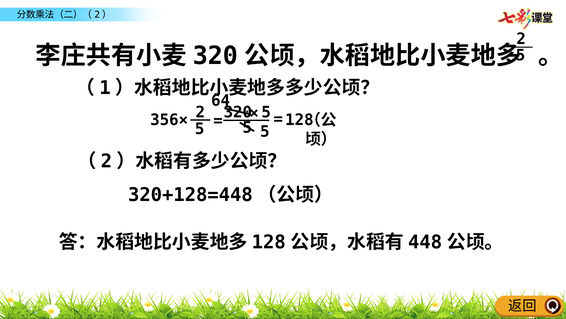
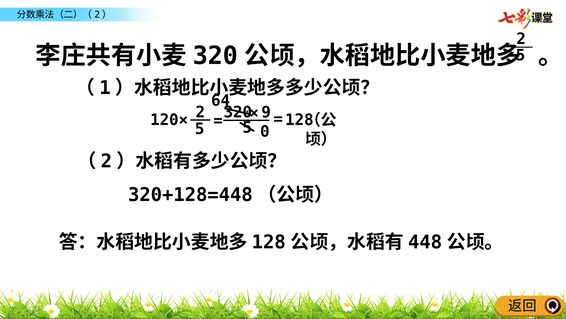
320 5: 5 -> 9
356×: 356× -> 120×
5 5: 5 -> 0
